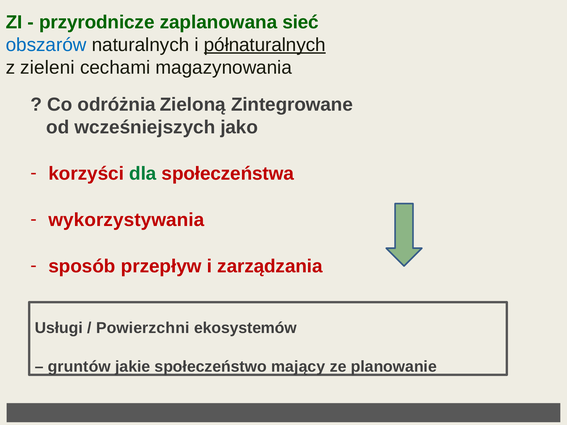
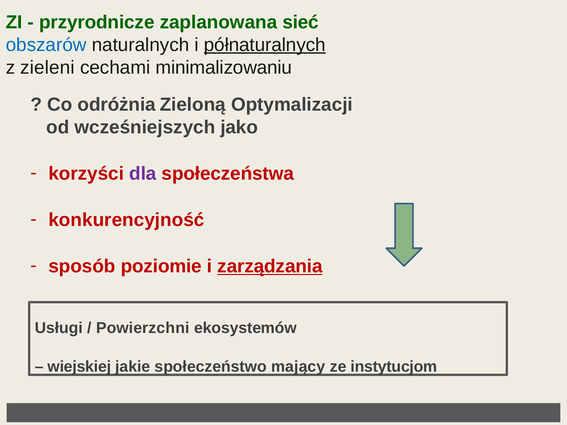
magazynowania: magazynowania -> minimalizowaniu
Zintegrowane: Zintegrowane -> Optymalizacji
dla colour: green -> purple
wykorzystywania: wykorzystywania -> konkurencyjność
przepływ: przepływ -> poziomie
zarządzania underline: none -> present
gruntów: gruntów -> wiejskiej
planowanie: planowanie -> instytucjom
